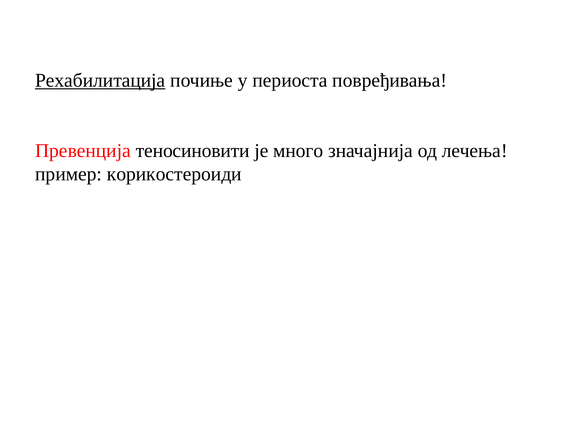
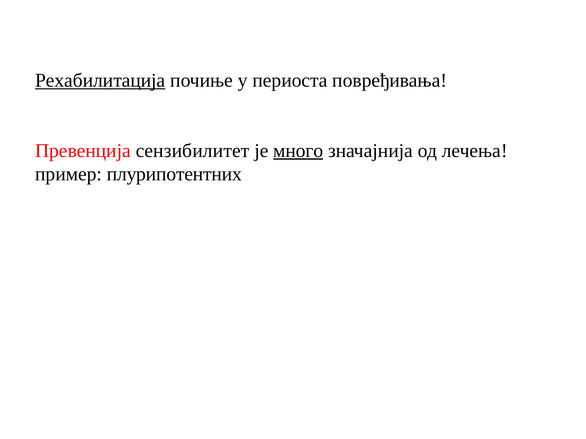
теносиновити: теносиновити -> сензибилитет
много underline: none -> present
корикостероиди: корикостероиди -> плурипотентних
